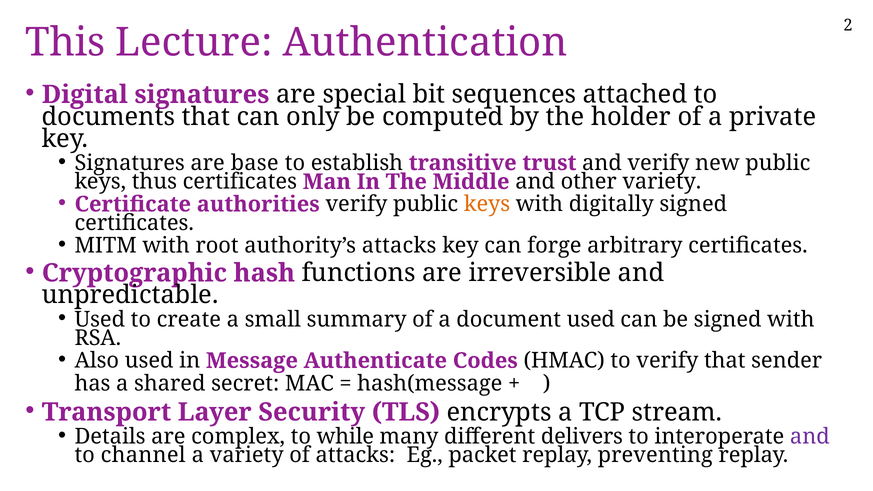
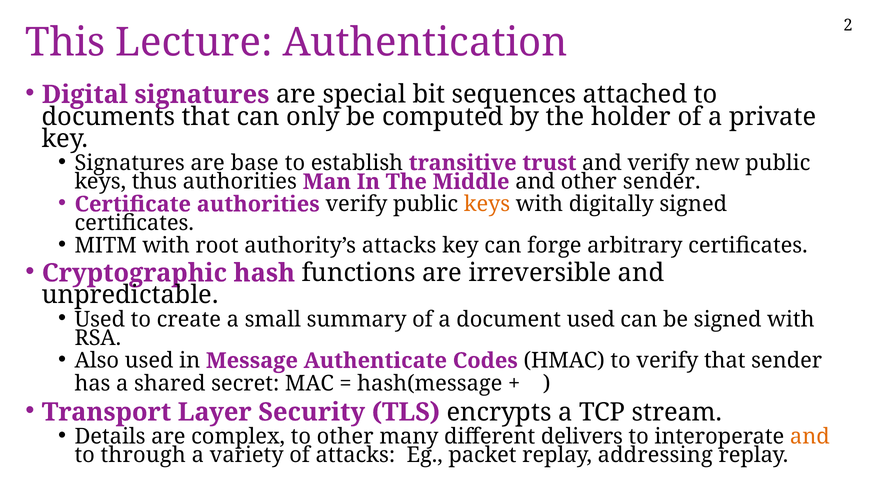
thus certificates: certificates -> authorities
other variety: variety -> sender
to while: while -> other
and at (810, 436) colour: purple -> orange
channel: channel -> through
preventing: preventing -> addressing
